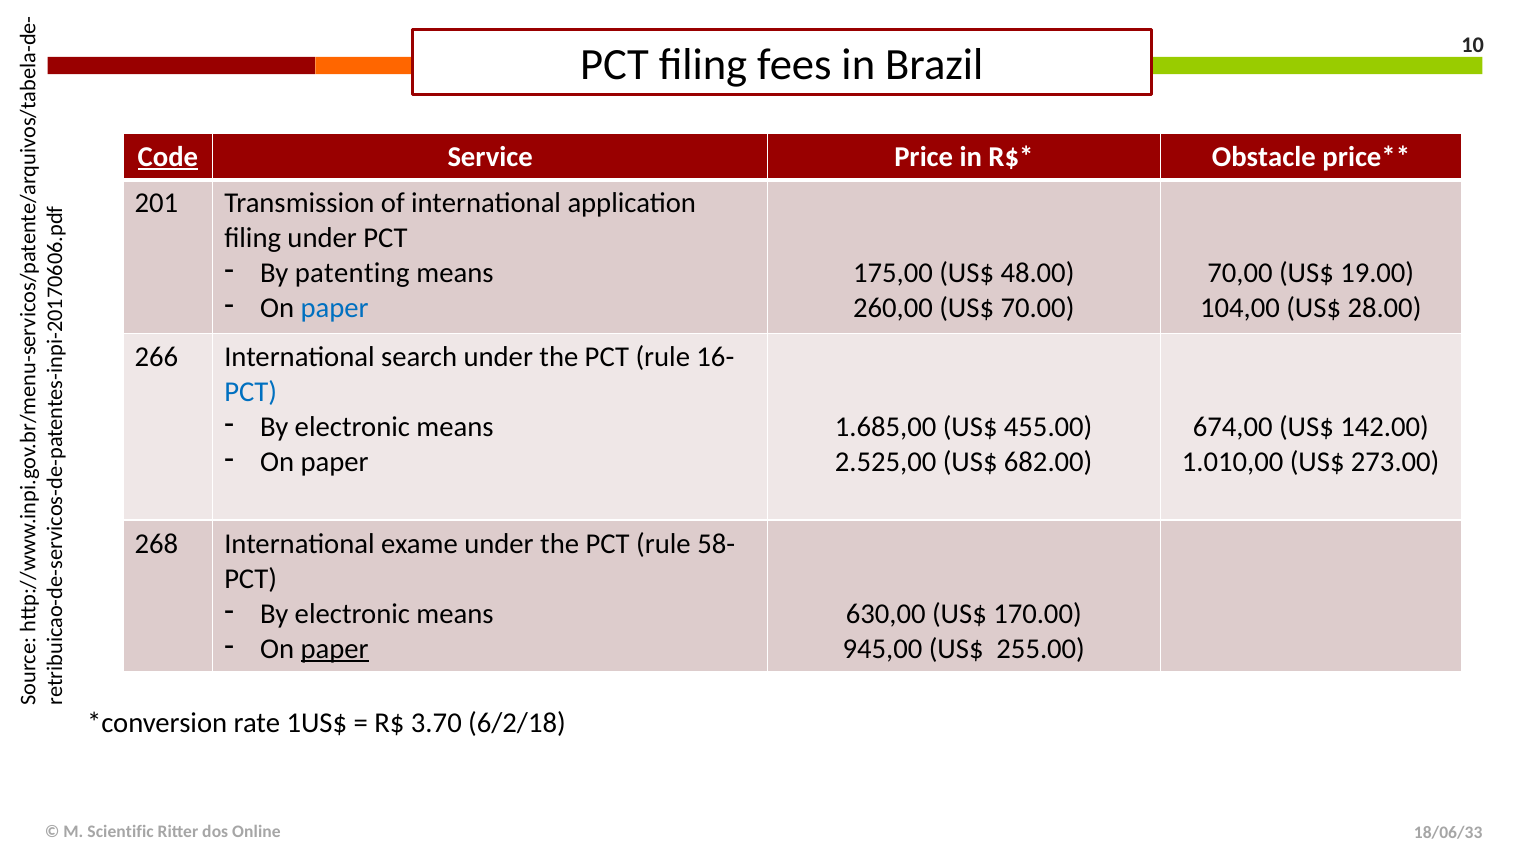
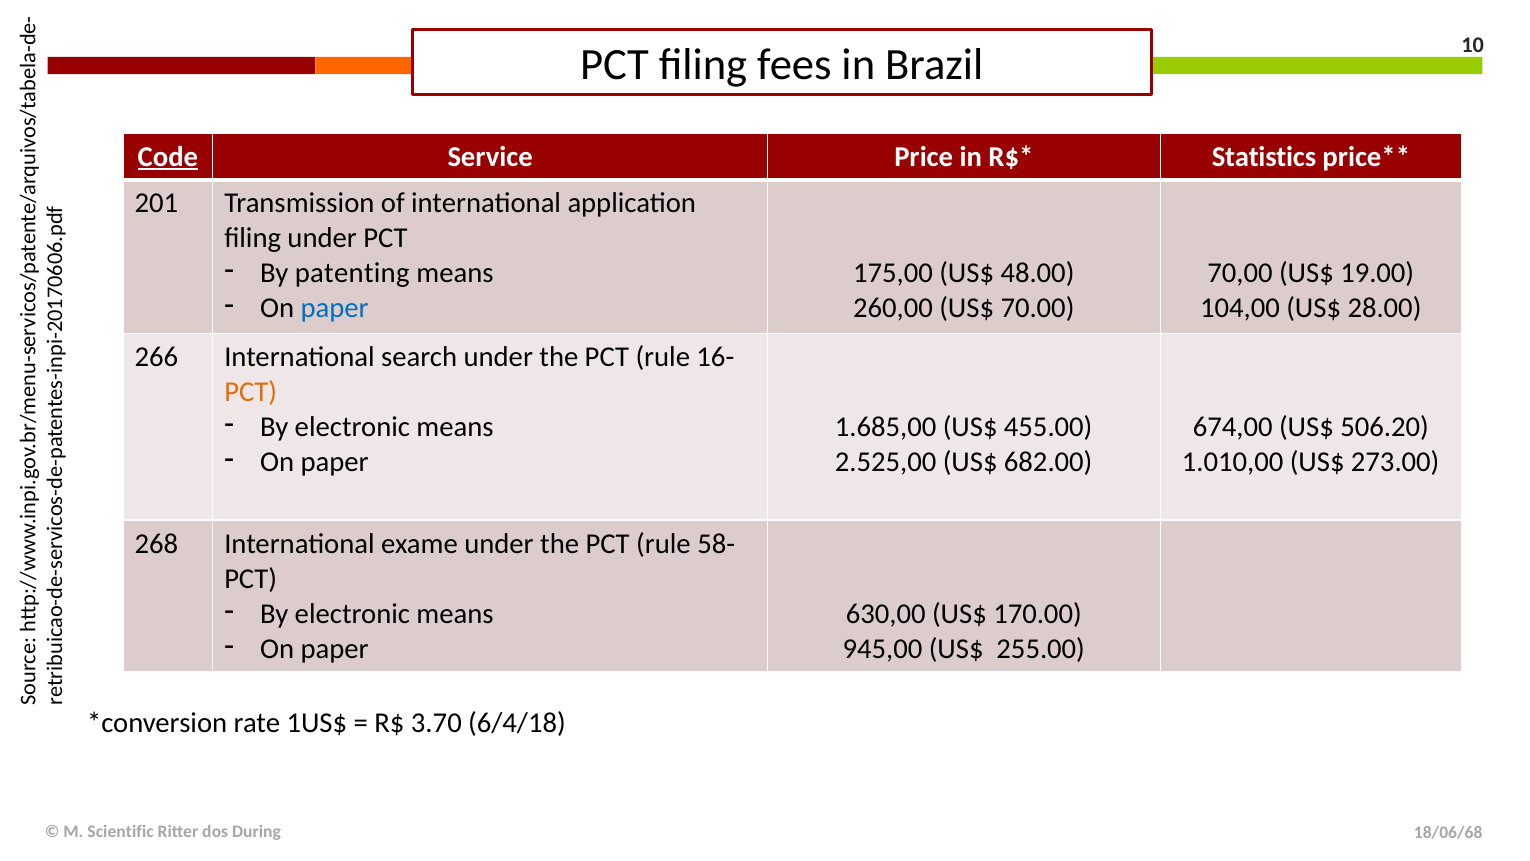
Obstacle: Obstacle -> Statistics
PCT at (251, 392) colour: blue -> orange
142.00: 142.00 -> 506.20
paper at (335, 648) underline: present -> none
6/2/18: 6/2/18 -> 6/4/18
Online: Online -> During
18/06/33: 18/06/33 -> 18/06/68
